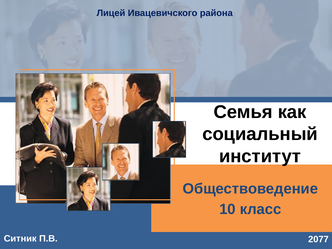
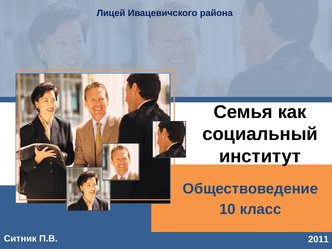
2077: 2077 -> 2011
